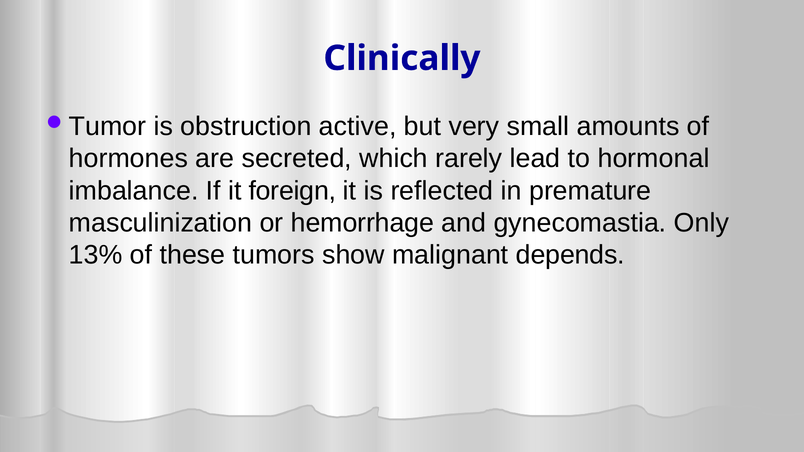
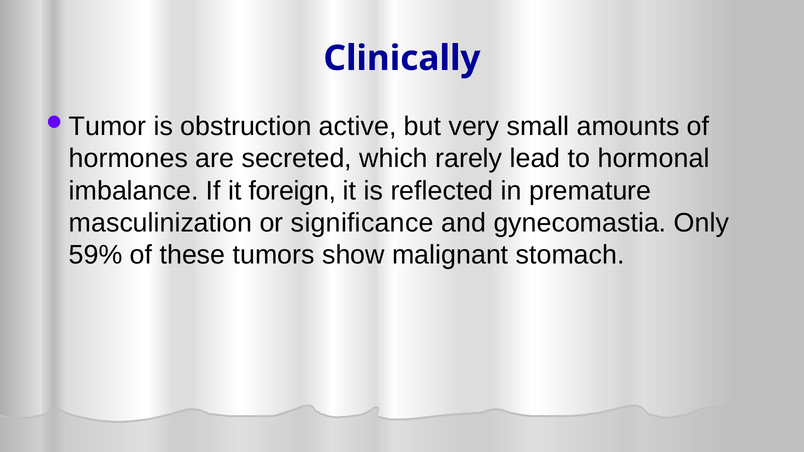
hemorrhage: hemorrhage -> significance
13%: 13% -> 59%
depends: depends -> stomach
